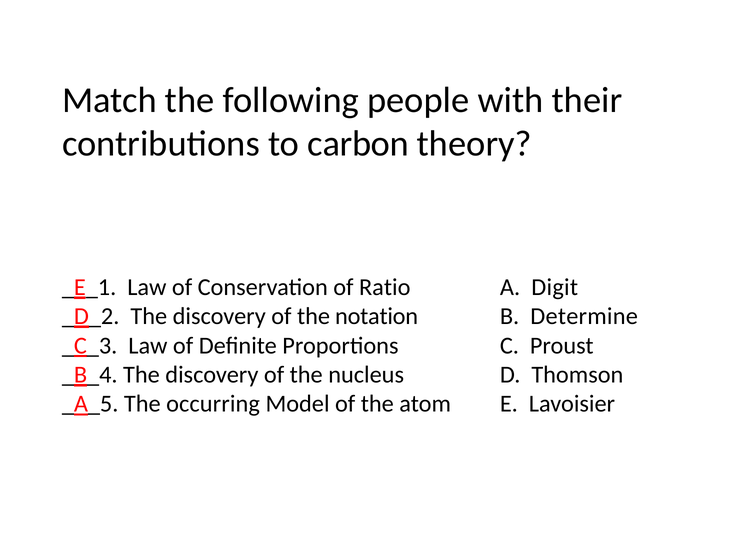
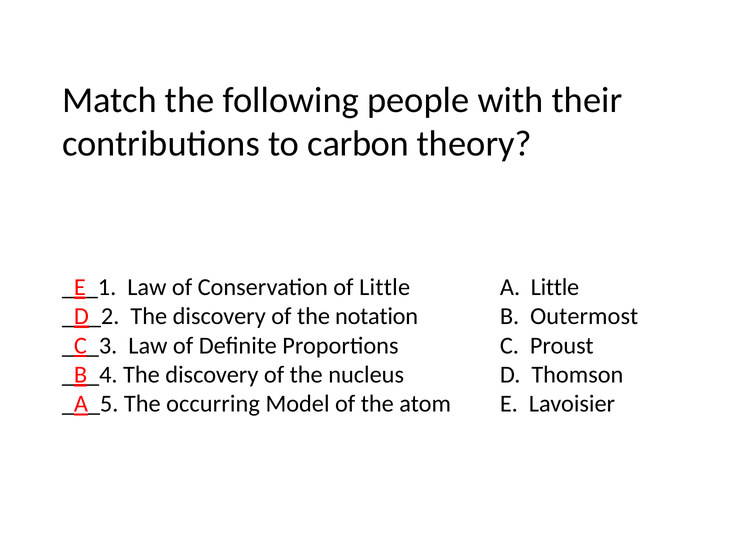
of Ratio: Ratio -> Little
A Digit: Digit -> Little
Determine: Determine -> Outermost
